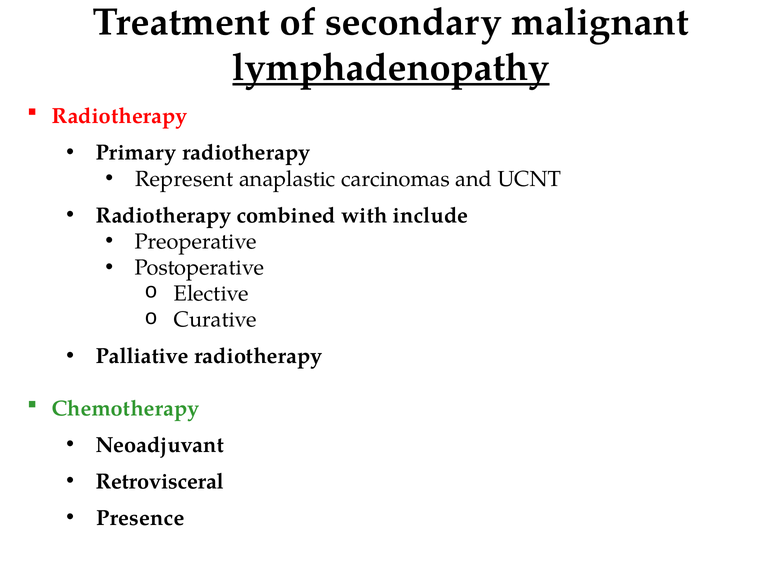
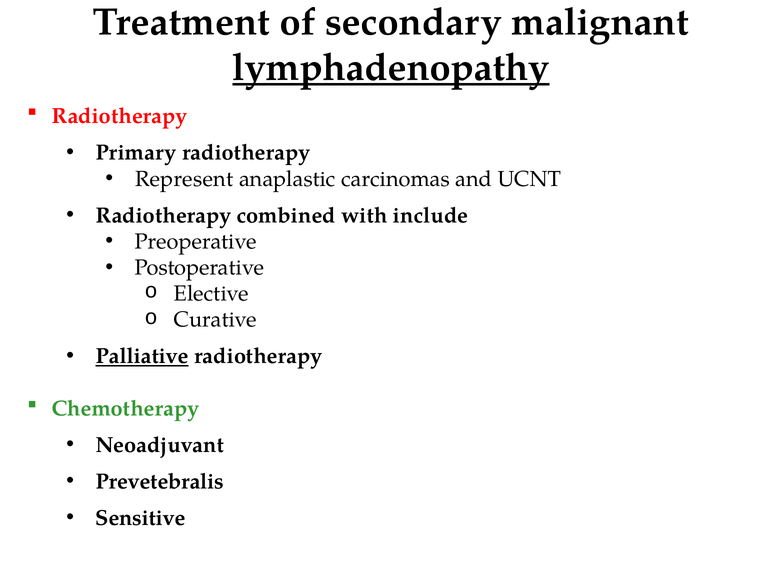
Palliative underline: none -> present
Retrovisceral: Retrovisceral -> Prevetebralis
Presence: Presence -> Sensitive
